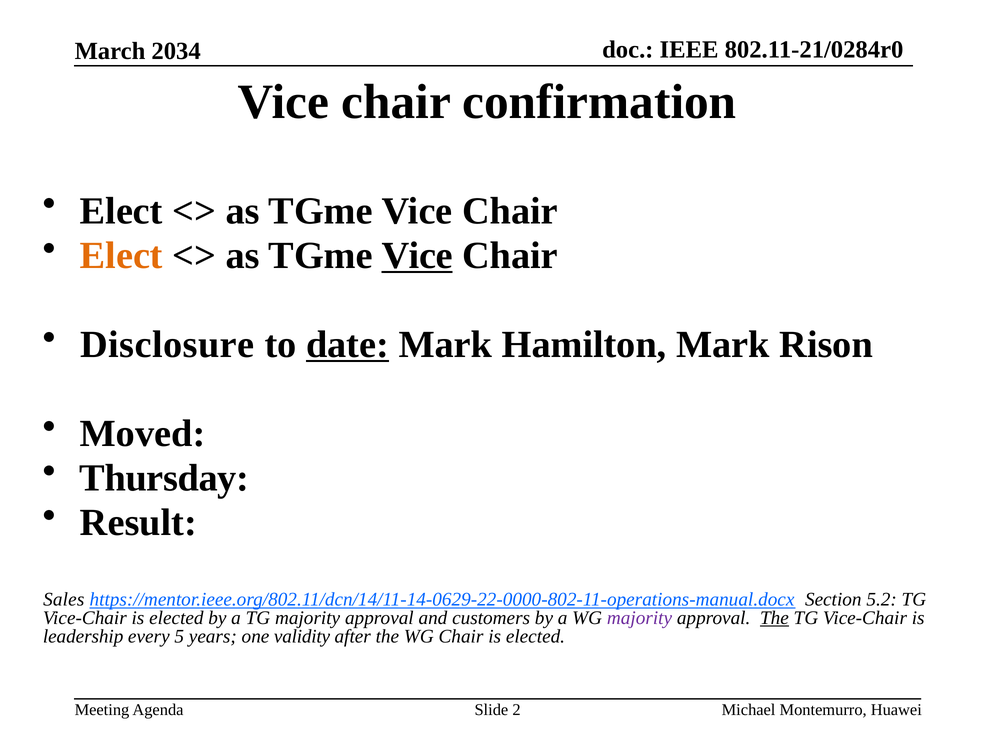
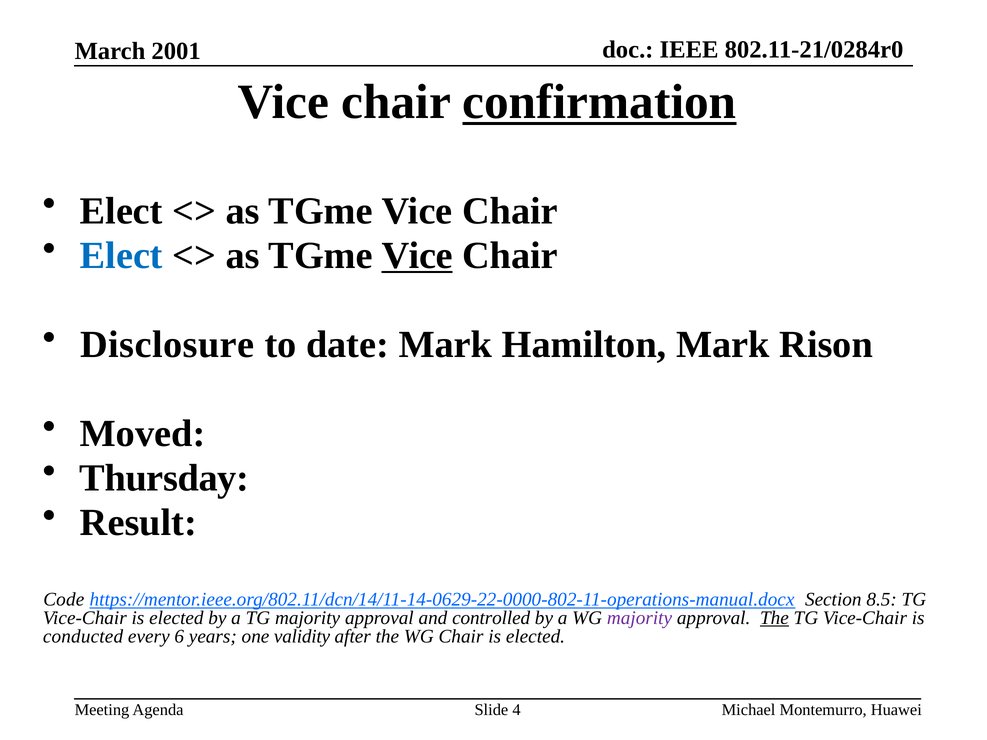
2034: 2034 -> 2001
confirmation underline: none -> present
Elect at (121, 255) colour: orange -> blue
date underline: present -> none
Sales: Sales -> Code
5.2: 5.2 -> 8.5
customers: customers -> controlled
leadership: leadership -> conducted
5: 5 -> 6
2: 2 -> 4
